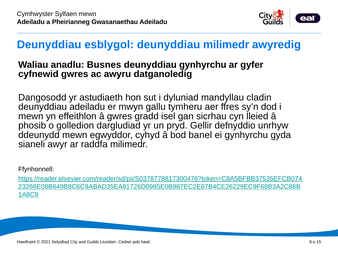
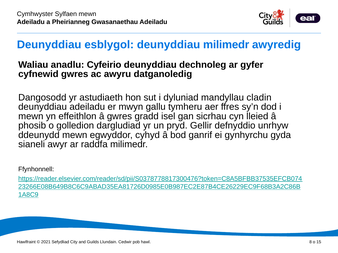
Busnes: Busnes -> Cyfeirio
deunyddiau gynhyrchu: gynhyrchu -> dechnoleg
banel: banel -> ganrif
